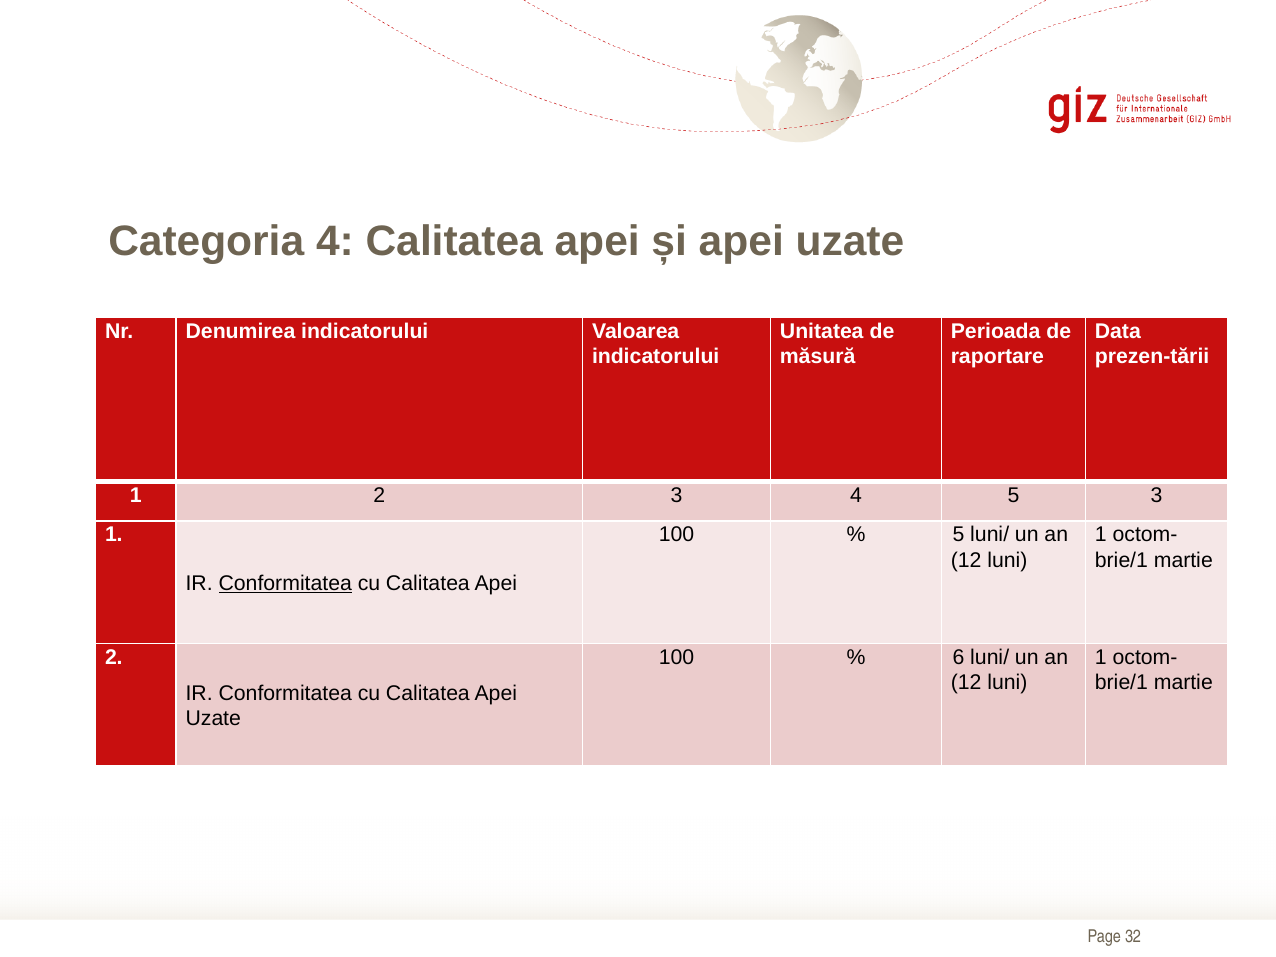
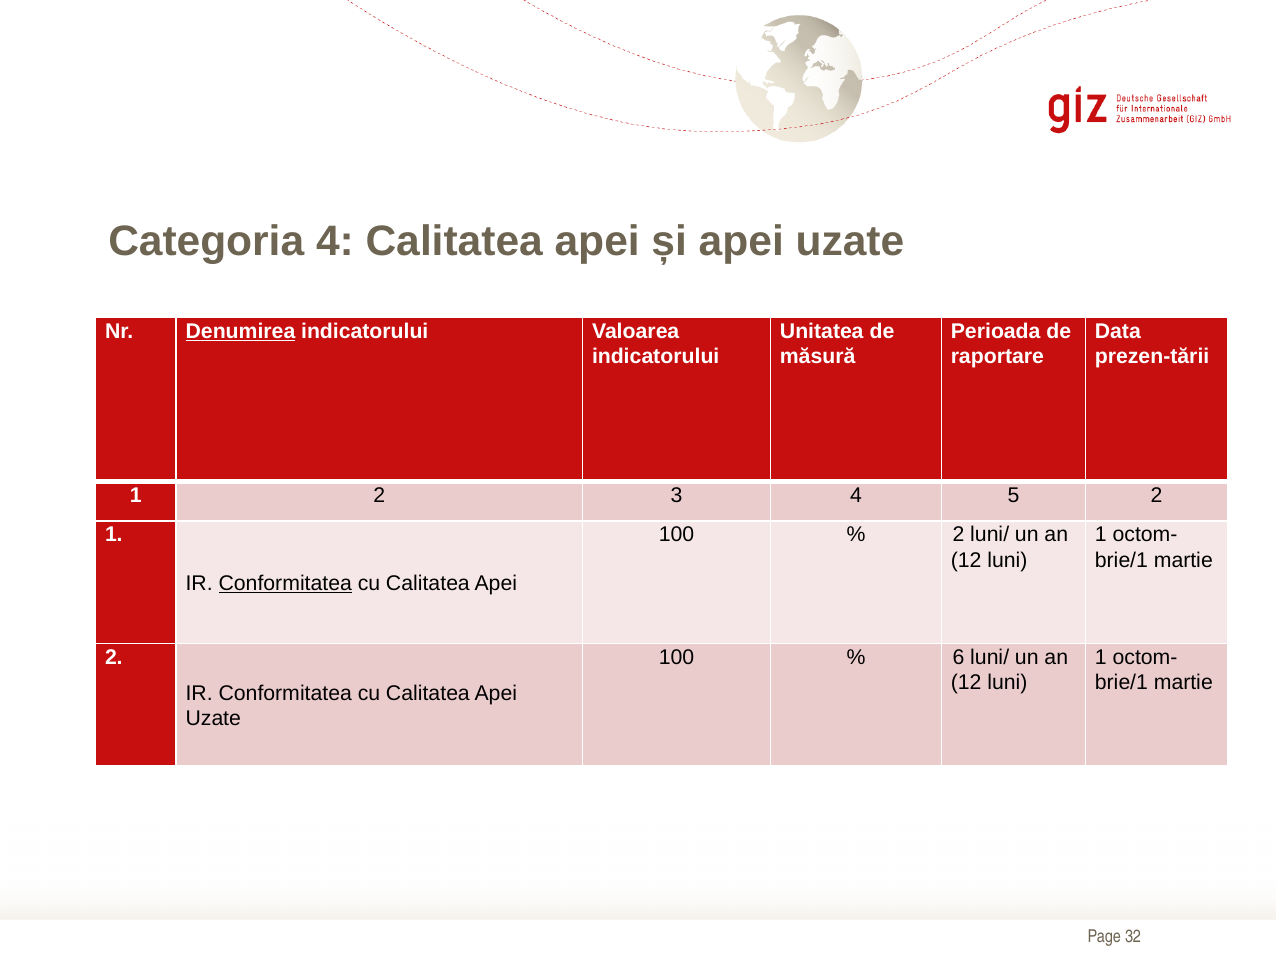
Denumirea underline: none -> present
5 3: 3 -> 2
5 at (958, 535): 5 -> 2
